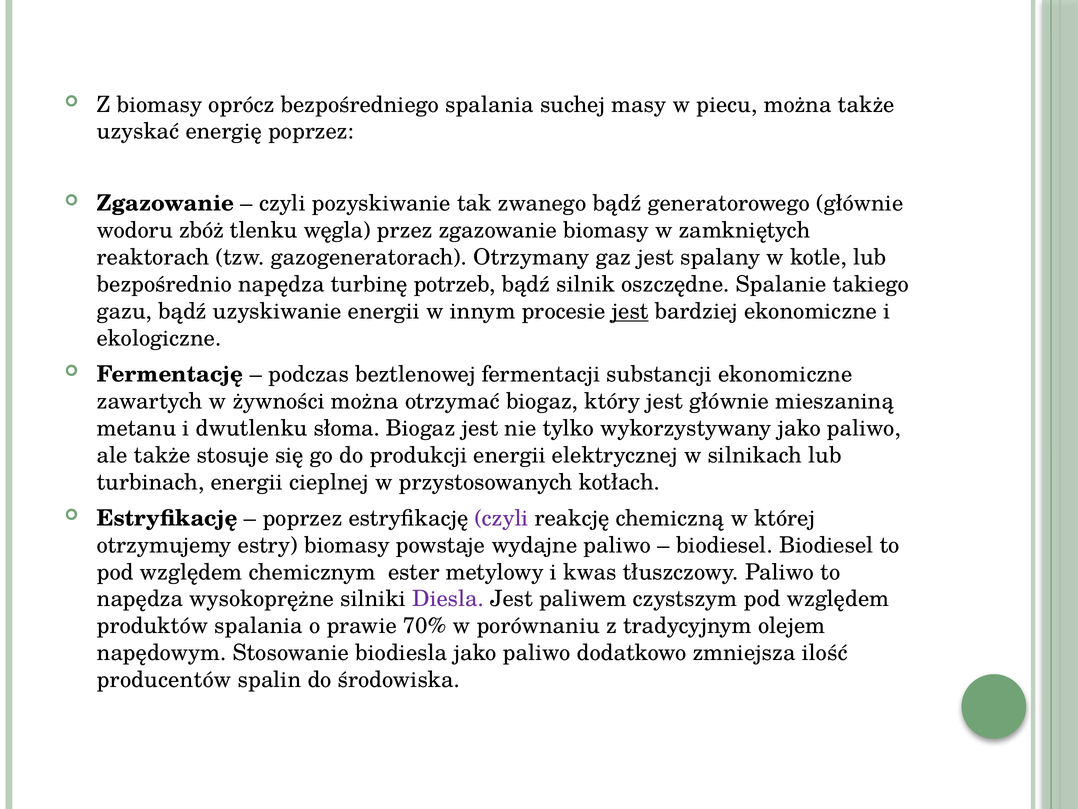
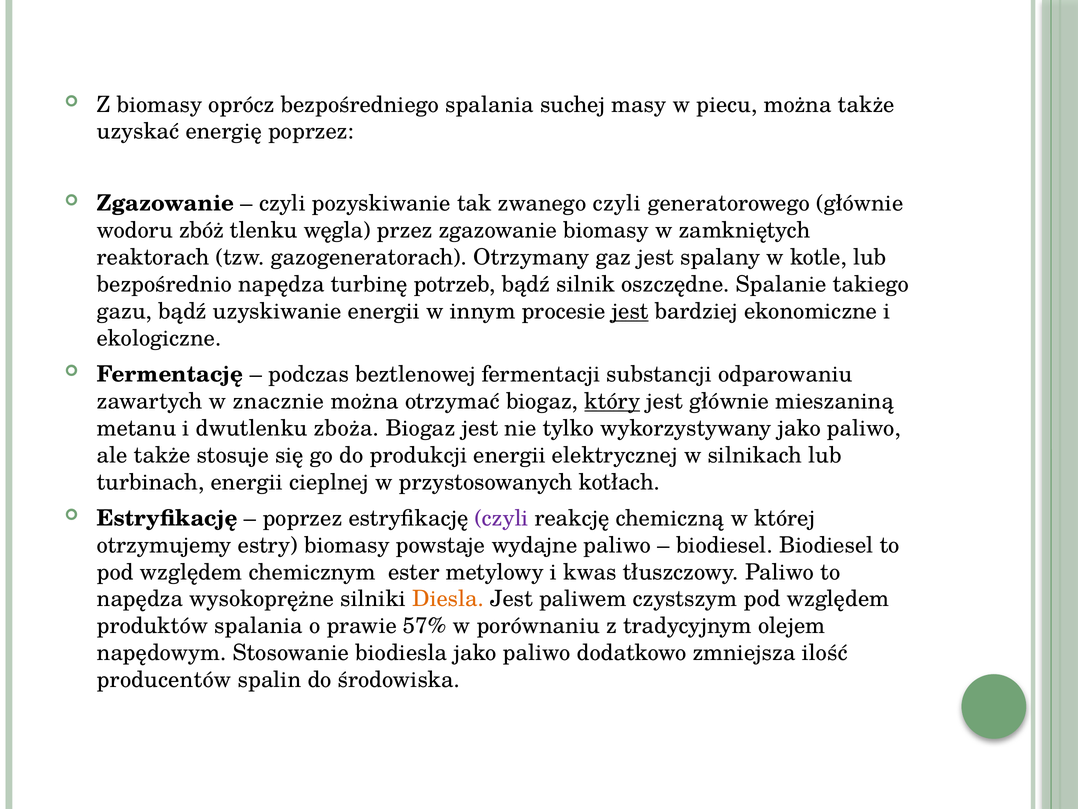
zwanego bądź: bądź -> czyli
substancji ekonomiczne: ekonomiczne -> odparowaniu
żywności: żywności -> znacznie
który underline: none -> present
słoma: słoma -> zboża
Diesla colour: purple -> orange
70%: 70% -> 57%
